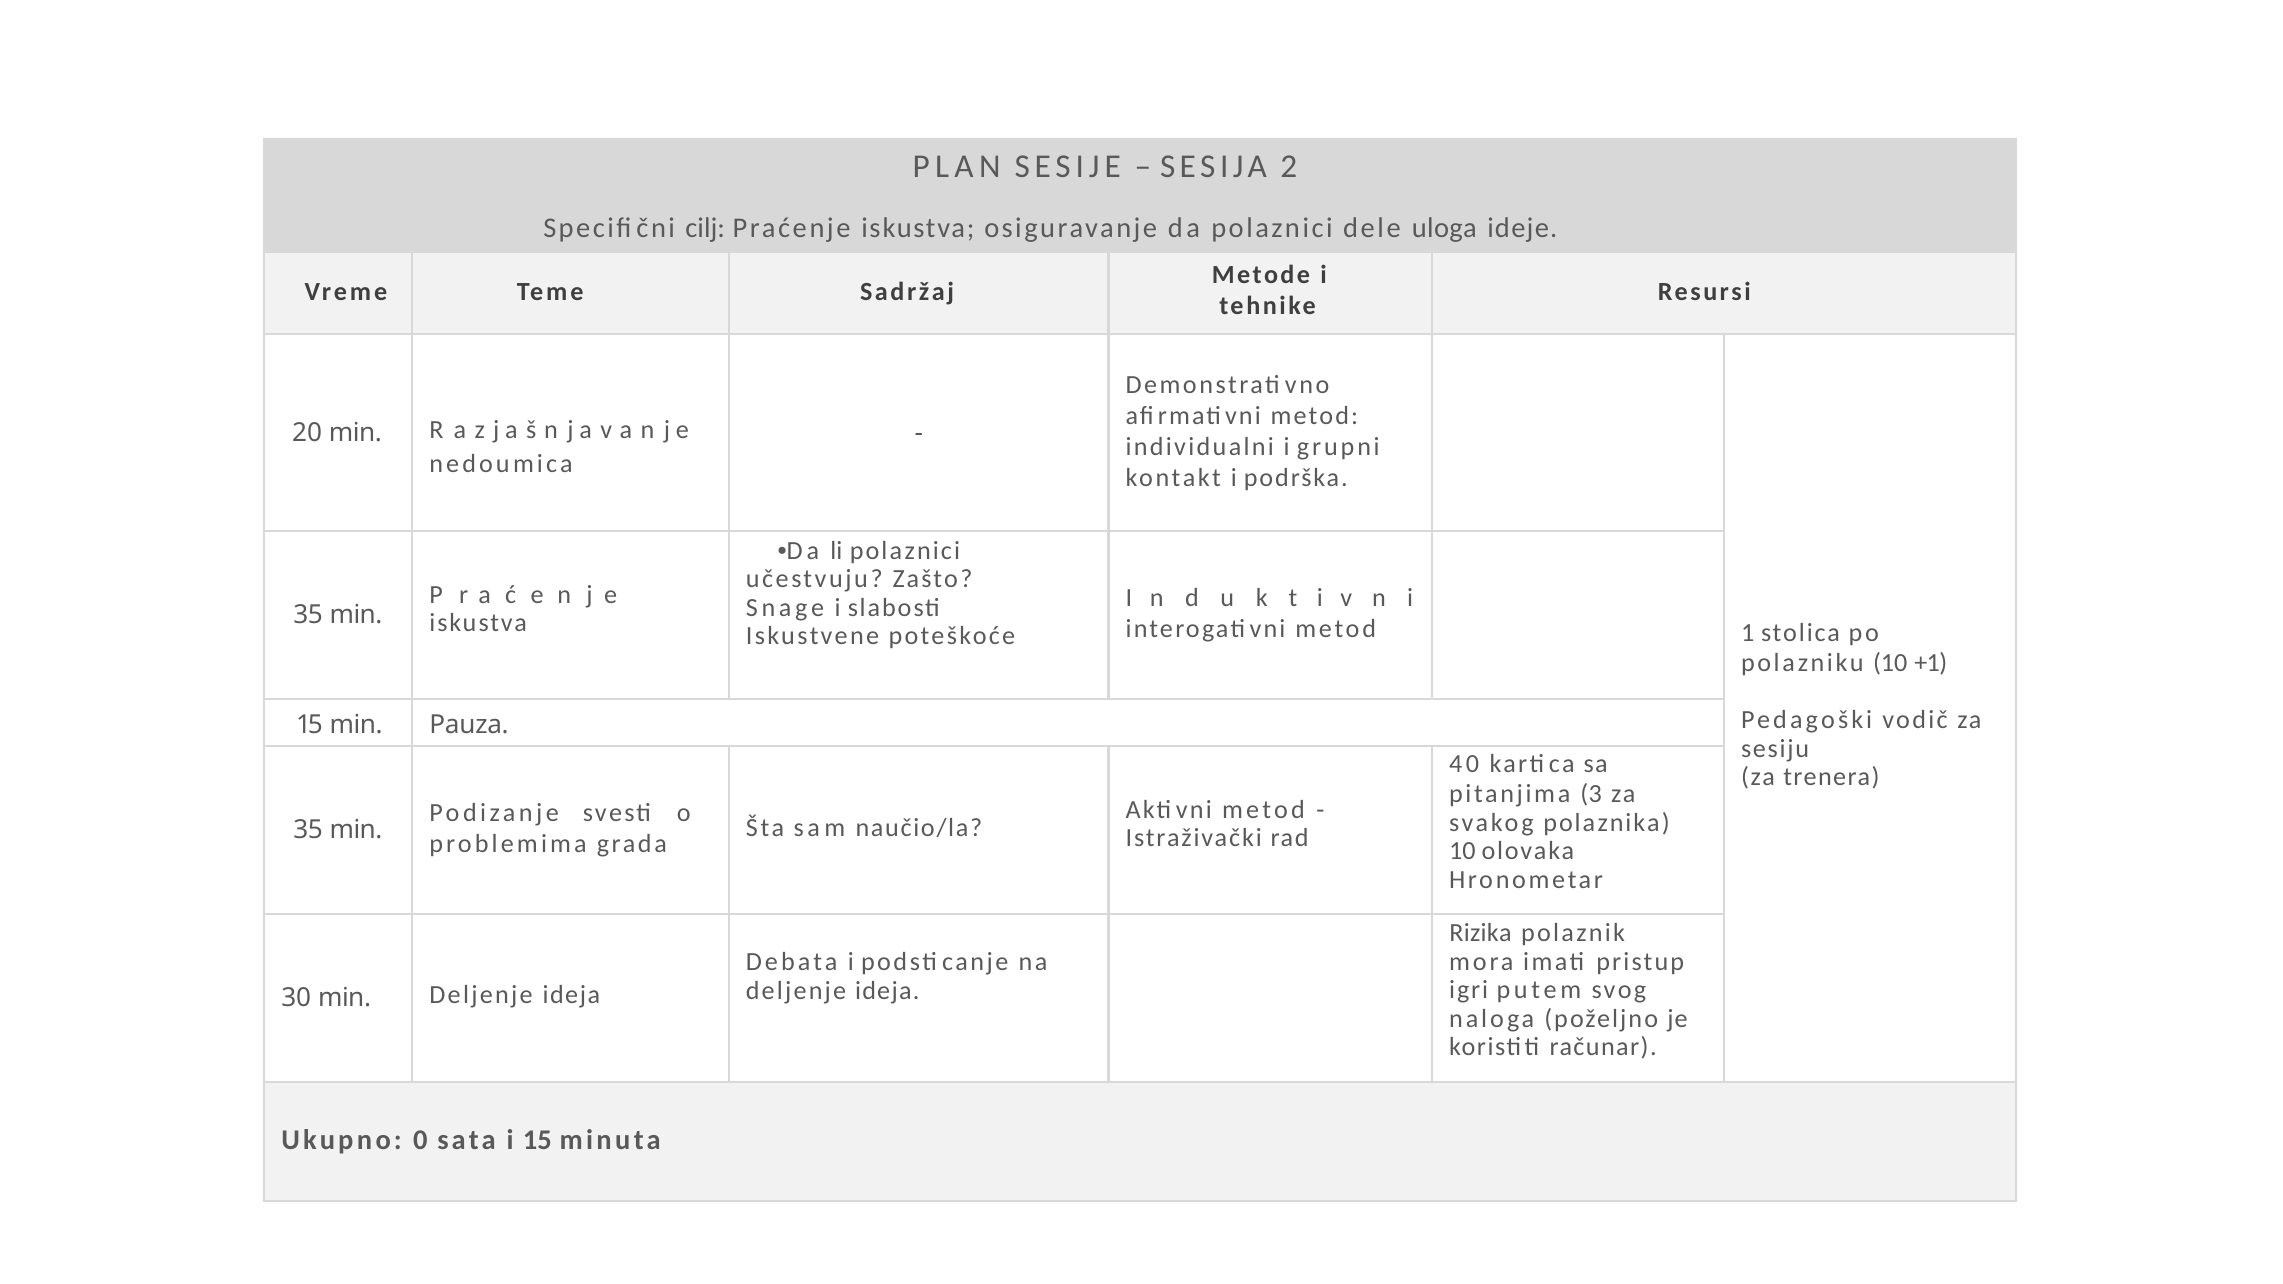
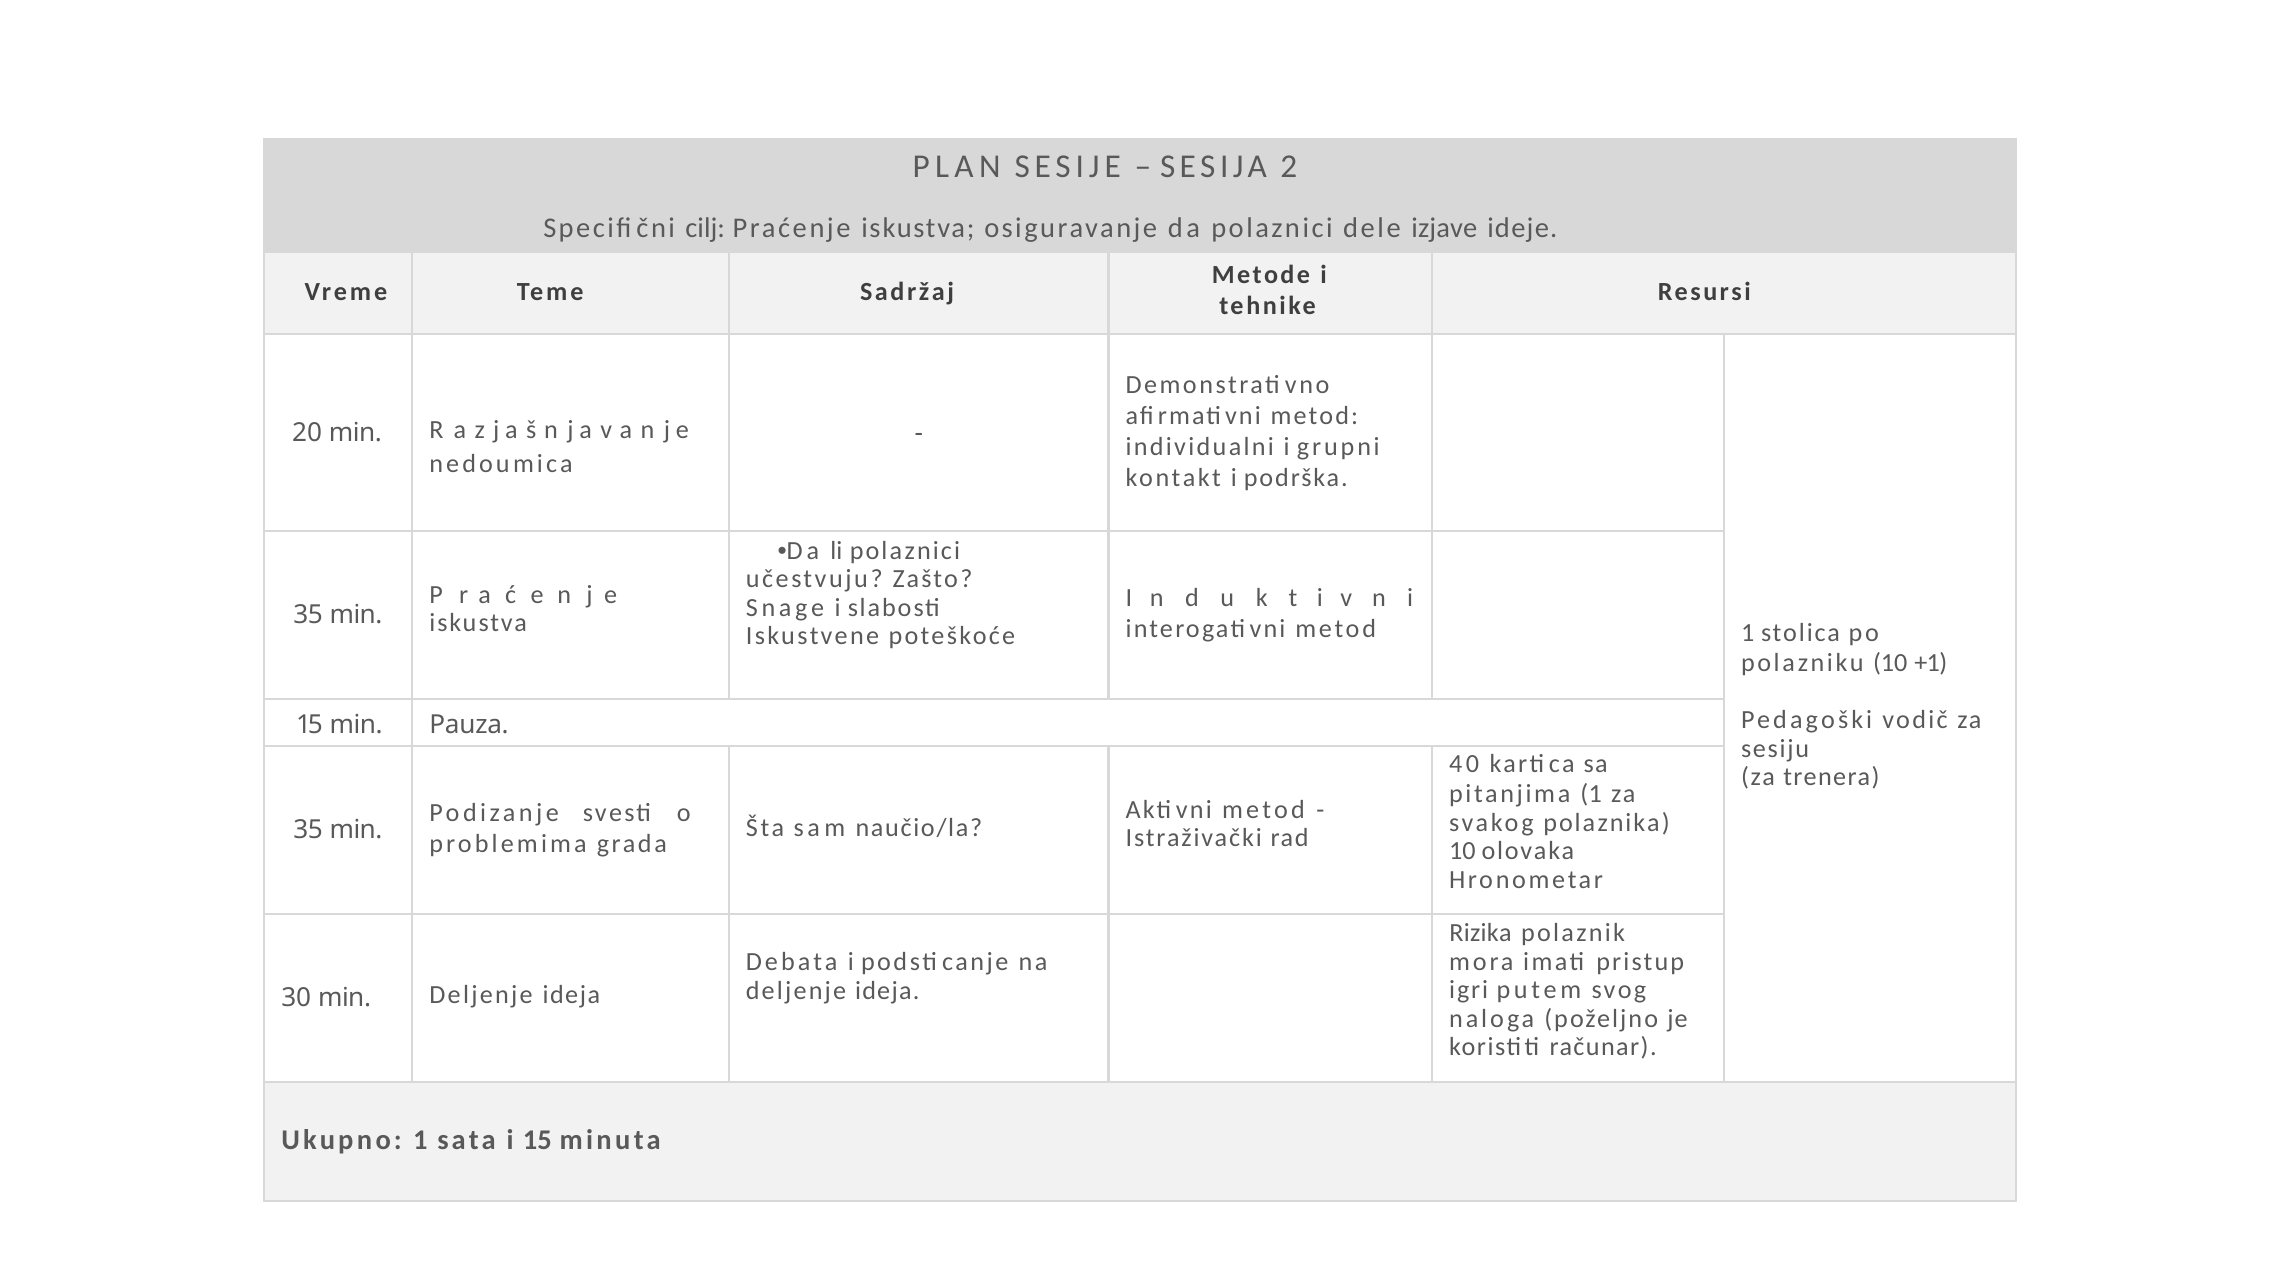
uloga: uloga -> izjave
pitanjima 3: 3 -> 1
Ukupno 0: 0 -> 1
